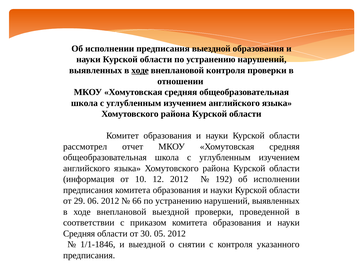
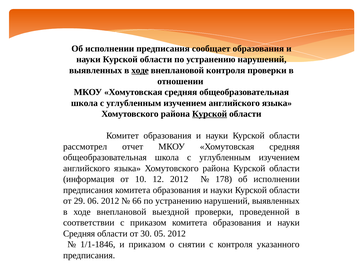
предписания выездной: выездной -> сообщает
Курской at (210, 114) underline: none -> present
192: 192 -> 178
и выездной: выездной -> приказом
